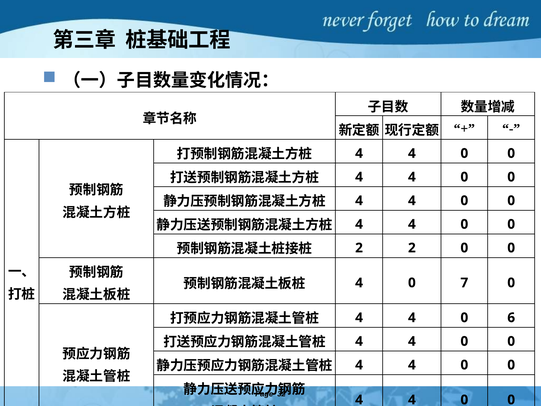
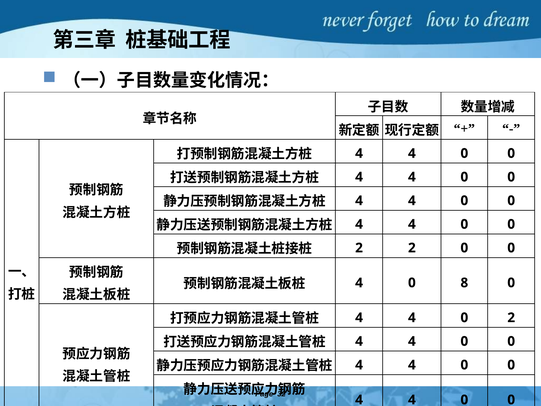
7: 7 -> 8
0 6: 6 -> 2
